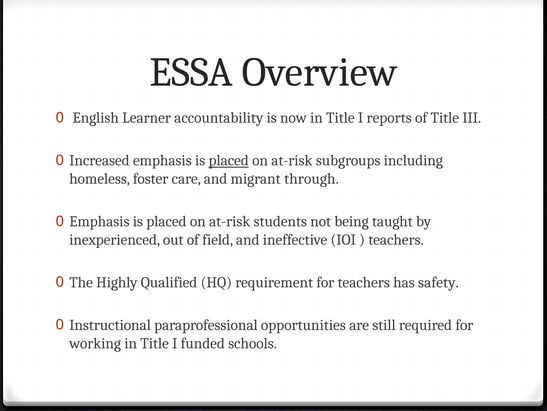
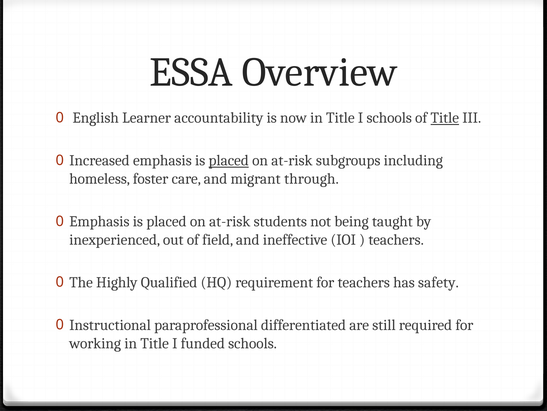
I reports: reports -> schools
Title at (445, 118) underline: none -> present
opportunities: opportunities -> differentiated
